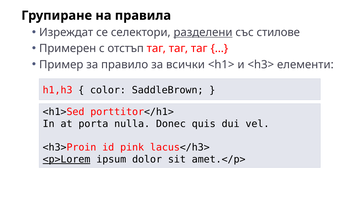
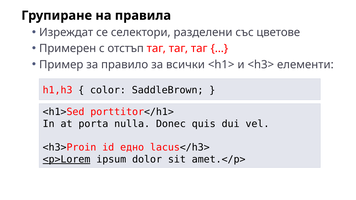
разделени underline: present -> none
стилове: стилове -> цветове
pink: pink -> едно
